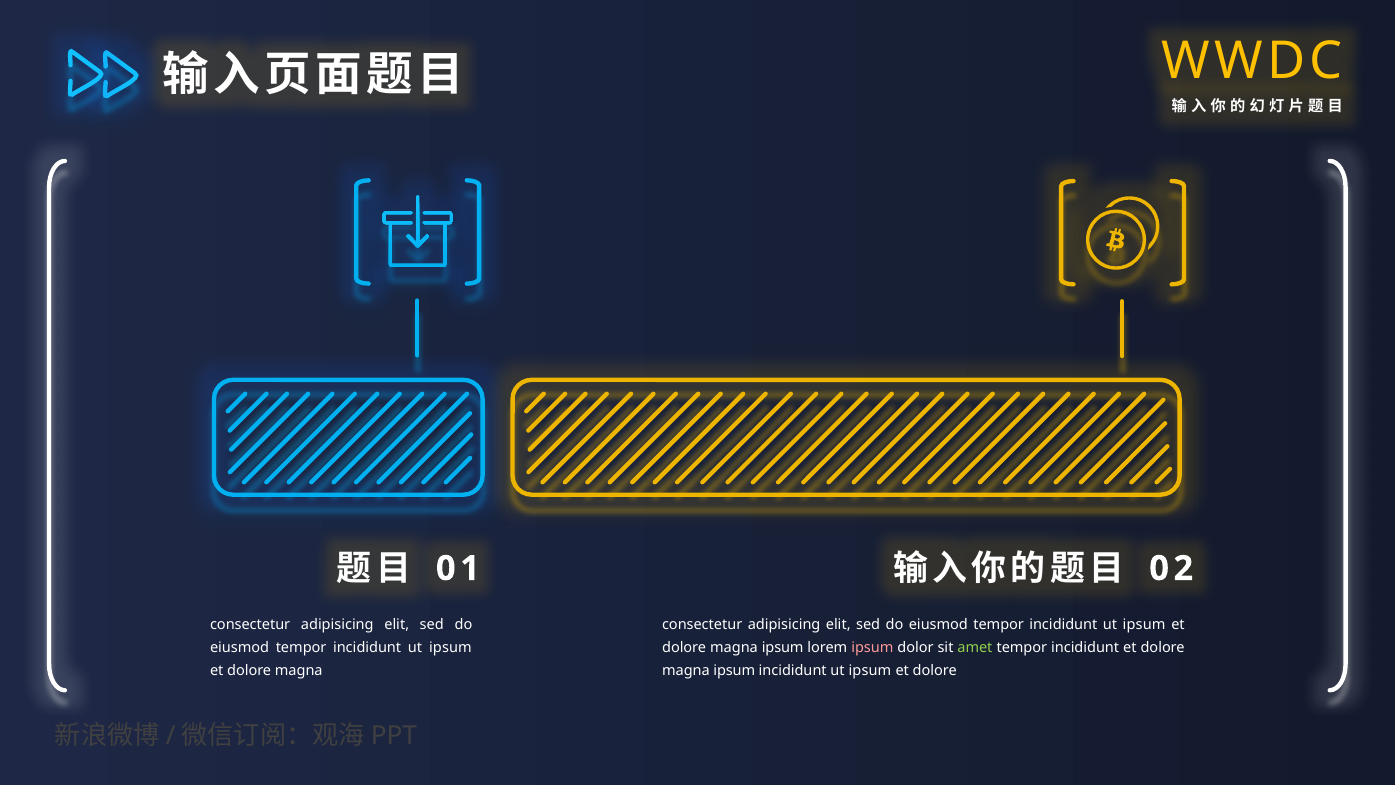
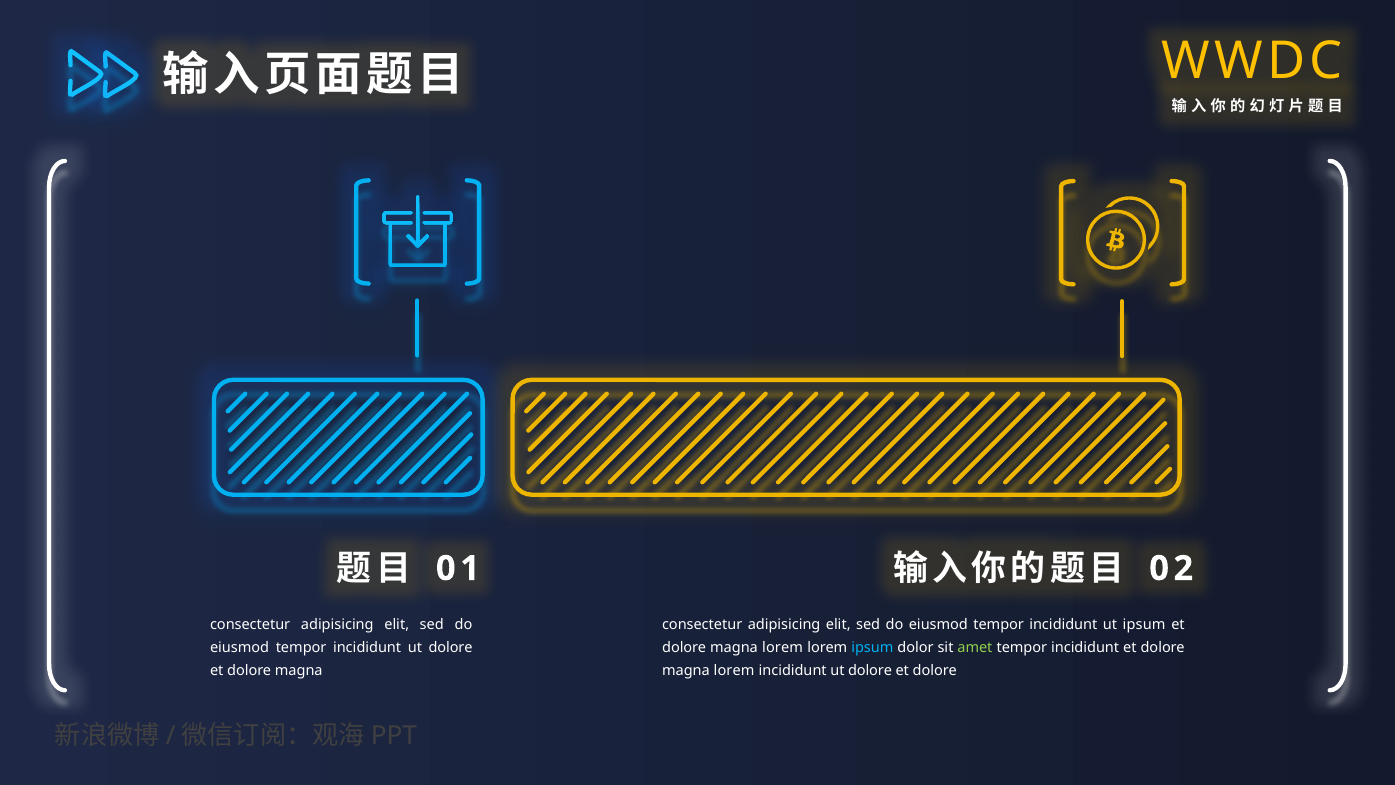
ipsum at (783, 647): ipsum -> lorem
ipsum at (872, 647) colour: pink -> light blue
ipsum at (450, 647): ipsum -> dolore
ipsum at (734, 670): ipsum -> lorem
ipsum at (870, 670): ipsum -> dolore
